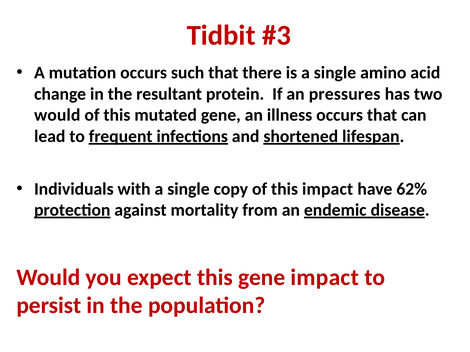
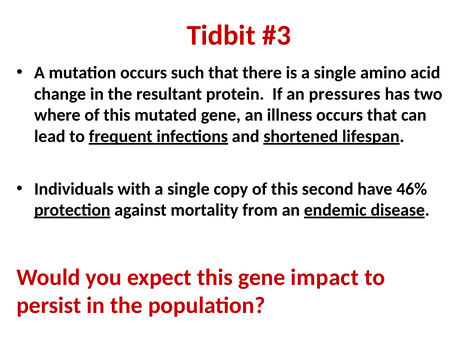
would at (57, 115): would -> where
this impact: impact -> second
62%: 62% -> 46%
